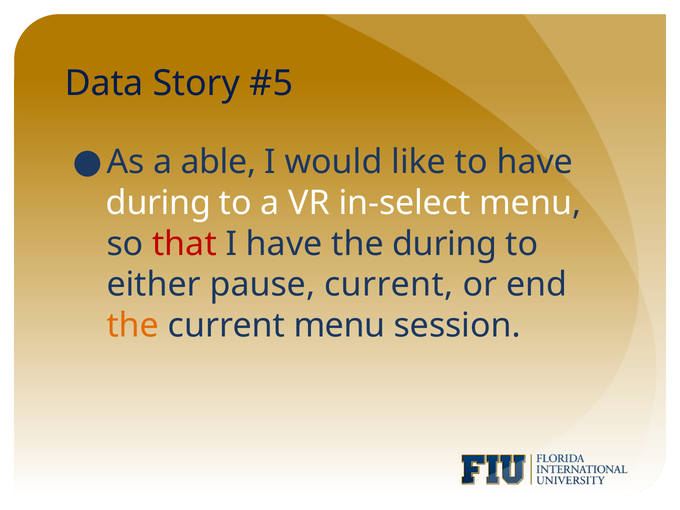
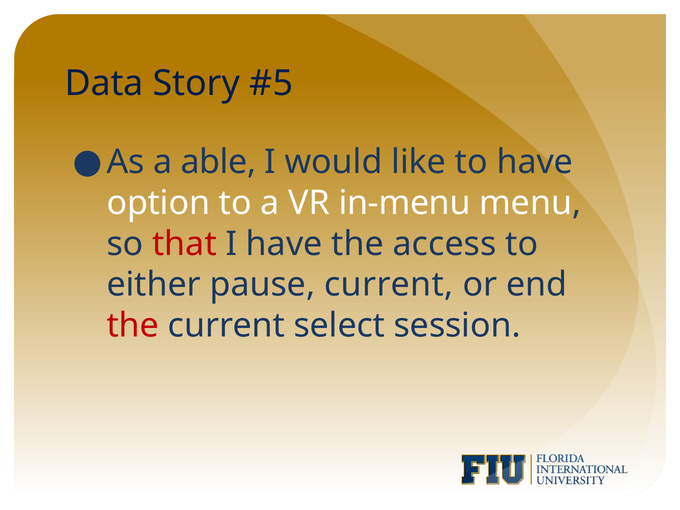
during at (158, 203): during -> option
in-select: in-select -> in-menu
the during: during -> access
the at (133, 325) colour: orange -> red
current menu: menu -> select
